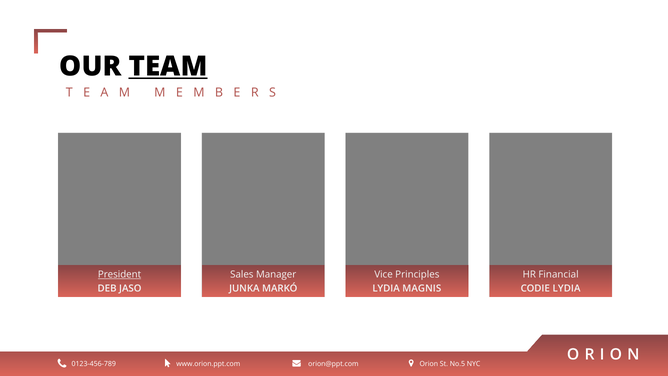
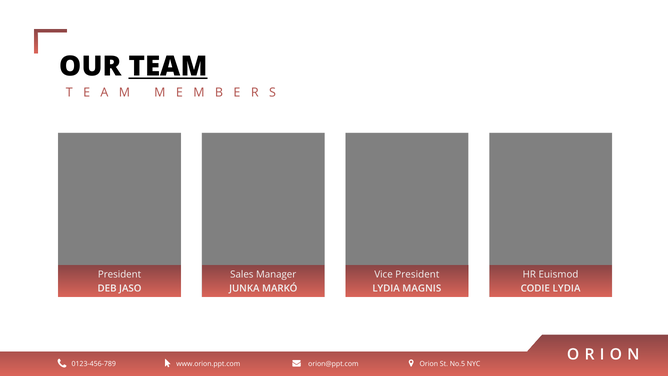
President at (120, 274) underline: present -> none
Vice Principles: Principles -> President
Financial: Financial -> Euismod
